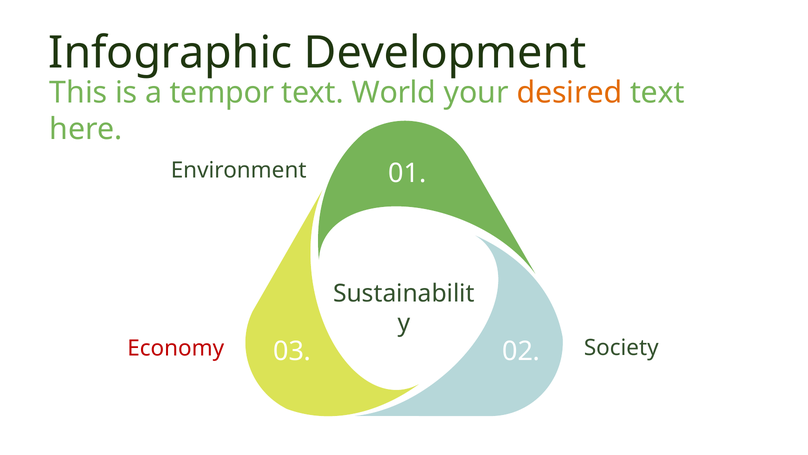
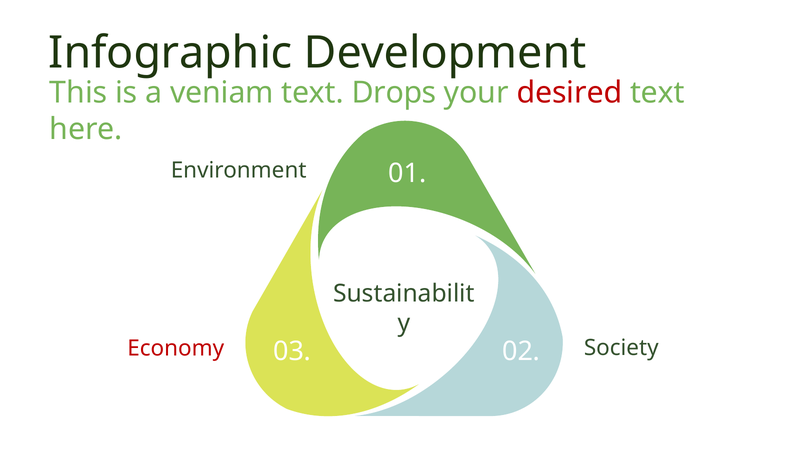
tempor: tempor -> veniam
World: World -> Drops
desired colour: orange -> red
